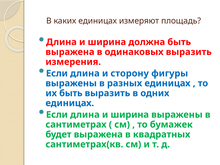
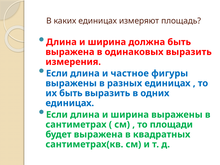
сторону: сторону -> частное
бумажек: бумажек -> площади
